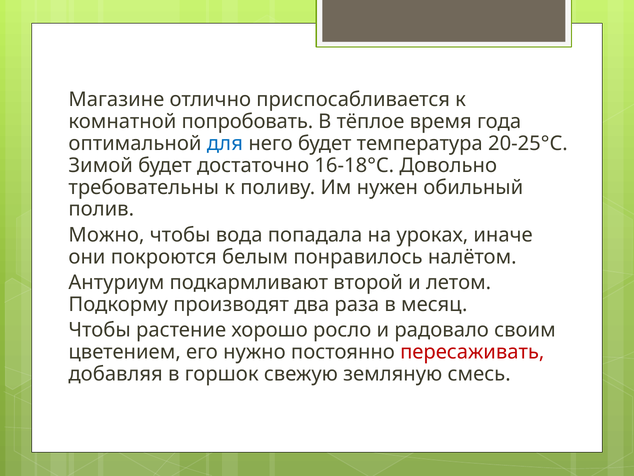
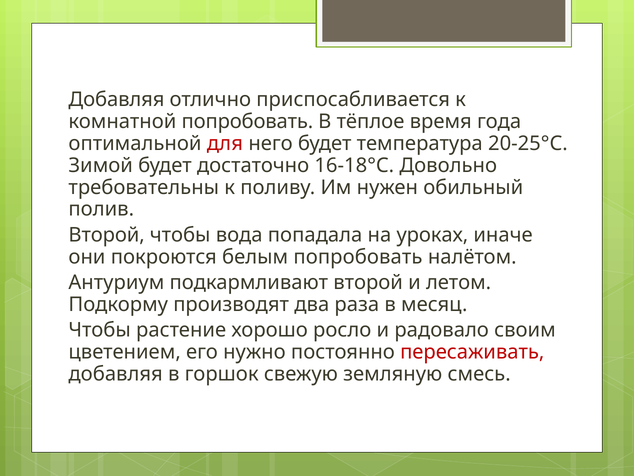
Магазине at (116, 100): Магазине -> Добавляя
для colour: blue -> red
Можно at (107, 235): Можно -> Второй
белым понравилось: понравилось -> попробовать
